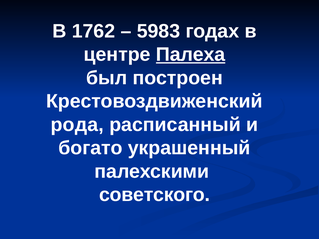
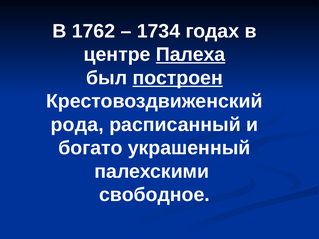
5983: 5983 -> 1734
построен underline: none -> present
советского: советского -> свободное
